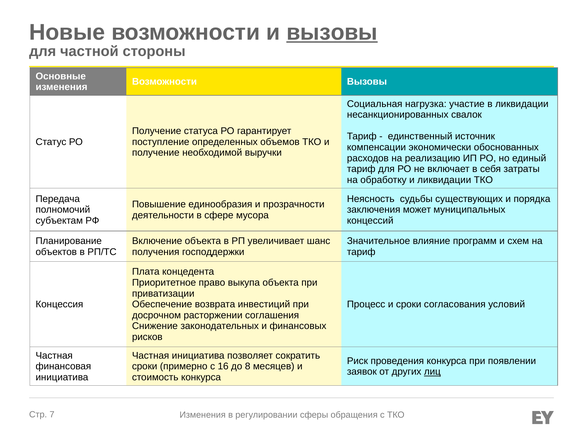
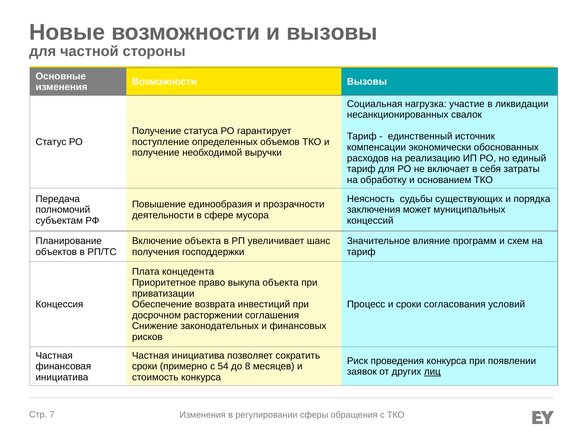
вызовы at (332, 32) underline: present -> none
и ликвидации: ликвидации -> основанием
16: 16 -> 54
